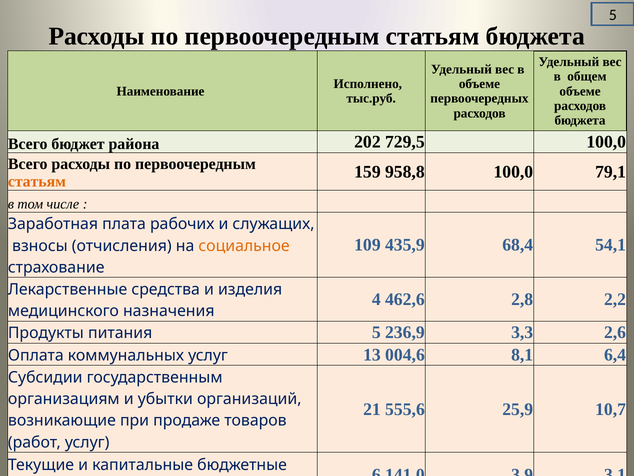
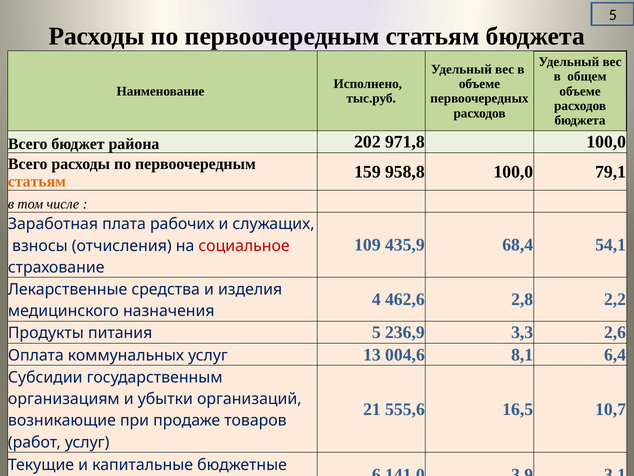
729,5: 729,5 -> 971,8
социальное colour: orange -> red
25,9: 25,9 -> 16,5
